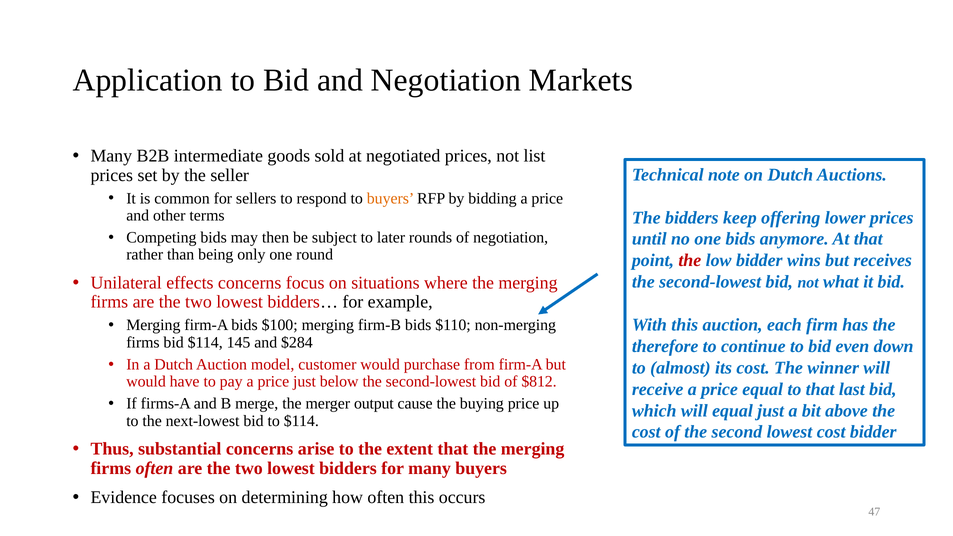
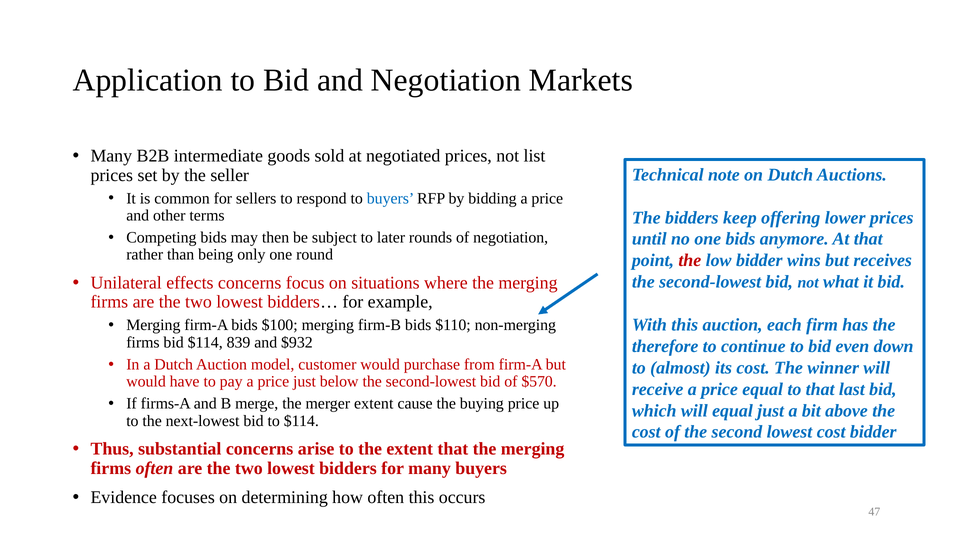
buyers at (391, 198) colour: orange -> blue
145: 145 -> 839
$284: $284 -> $932
$812: $812 -> $570
merger output: output -> extent
